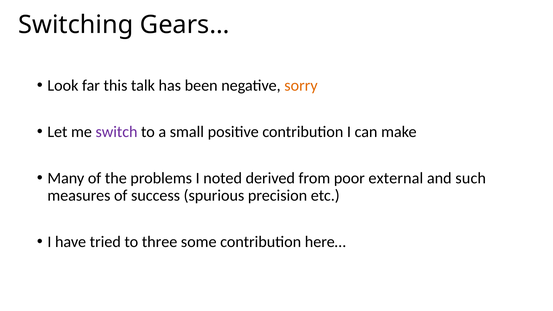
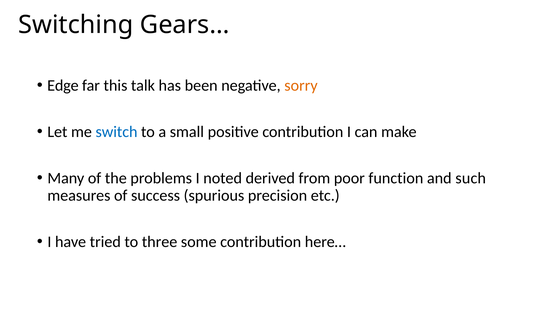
Look: Look -> Edge
switch colour: purple -> blue
external: external -> function
